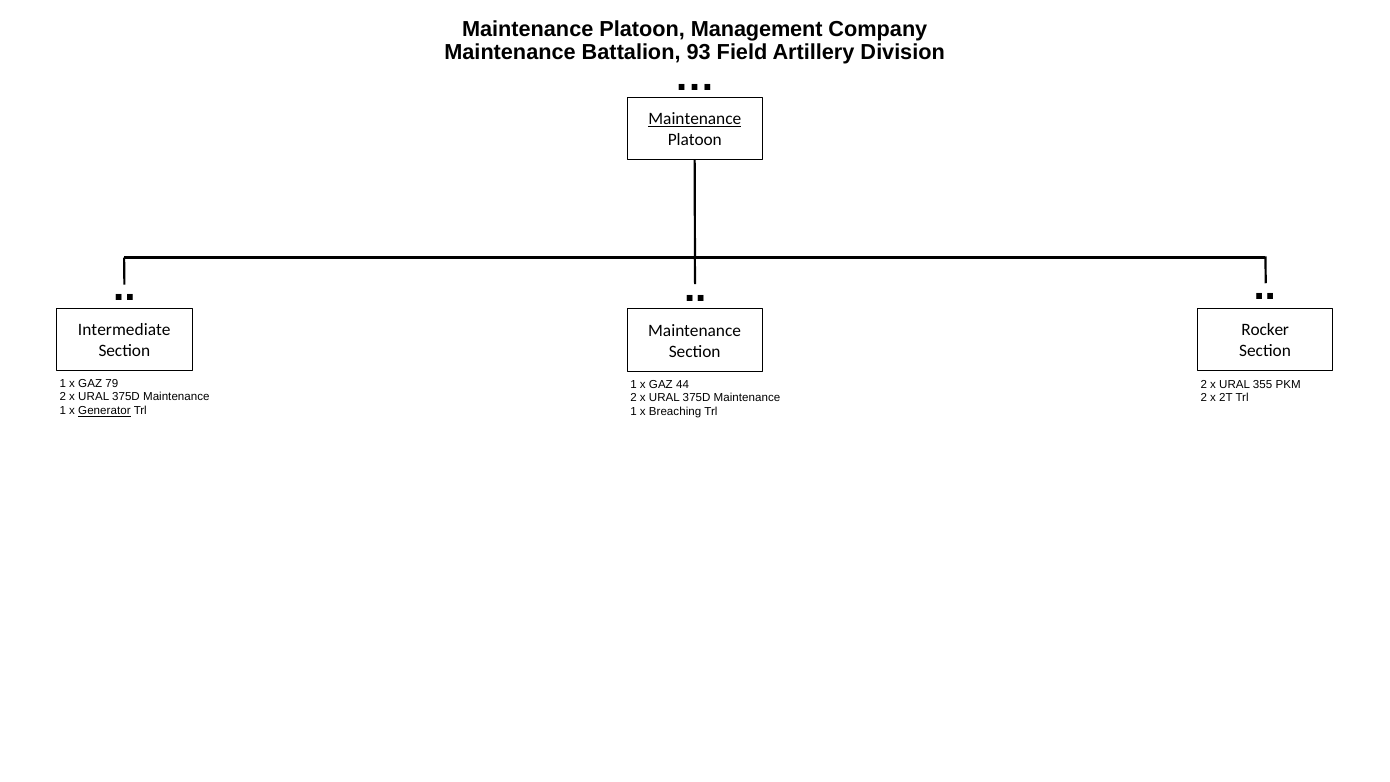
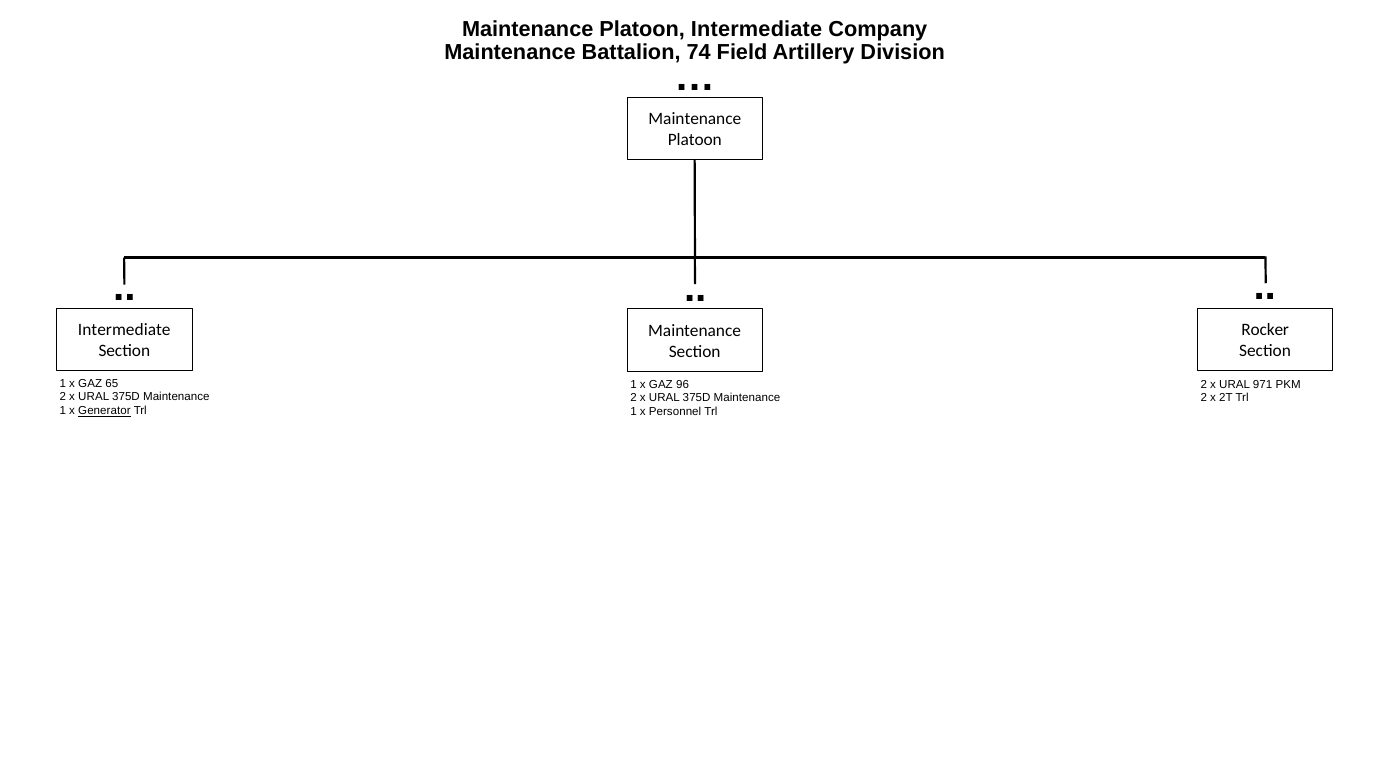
Management at (757, 29): Management -> Intermediate
93: 93 -> 74
Maintenance at (695, 119) underline: present -> none
79: 79 -> 65
44: 44 -> 96
355: 355 -> 971
Breaching: Breaching -> Personnel
